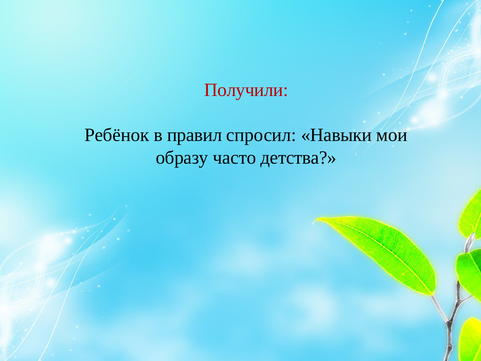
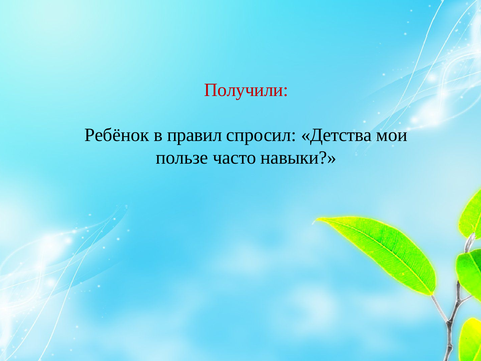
Навыки: Навыки -> Детства
образу: образу -> пользе
детства: детства -> навыки
